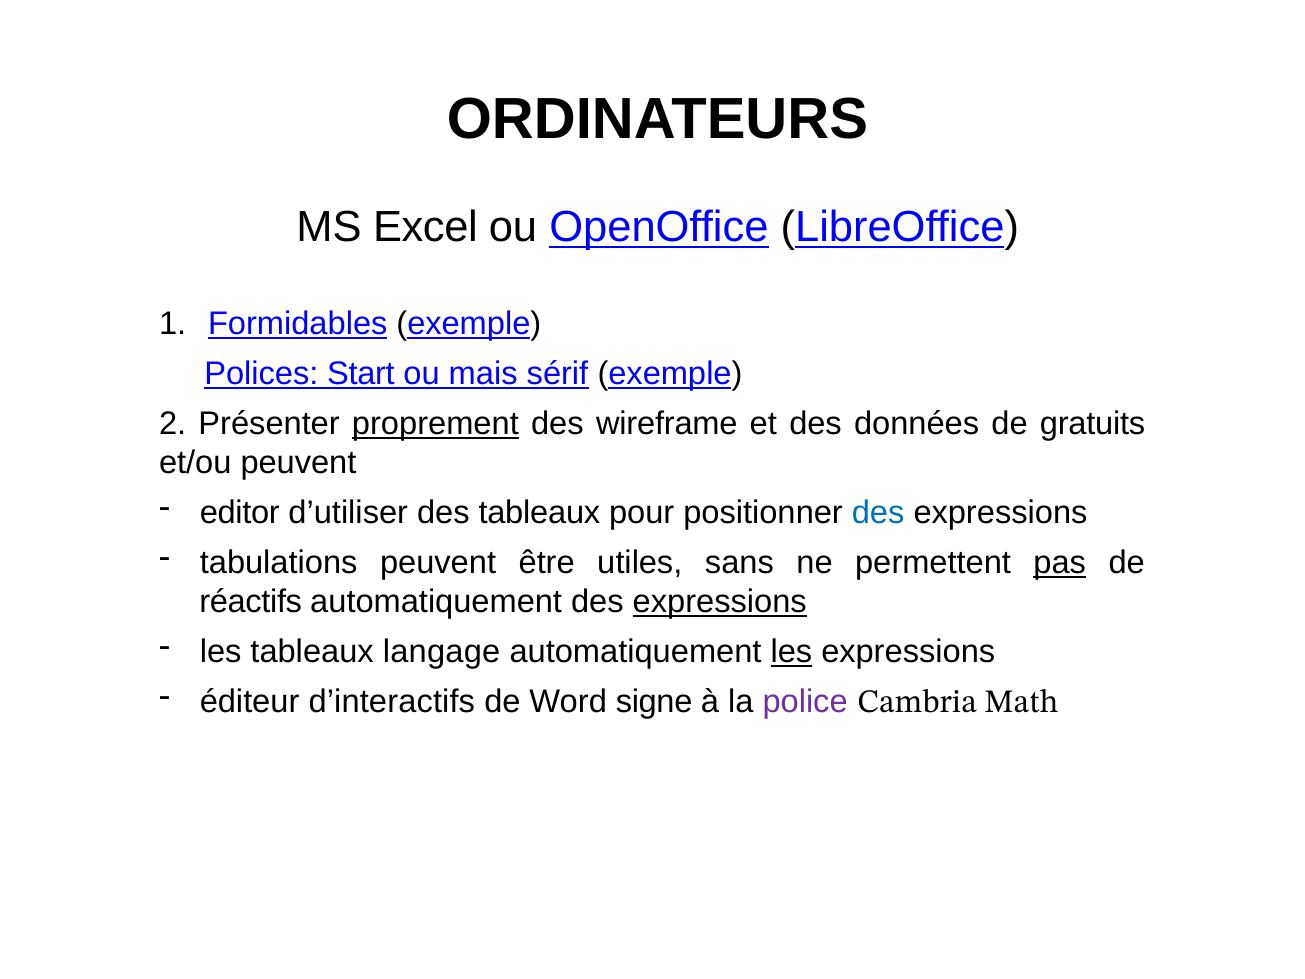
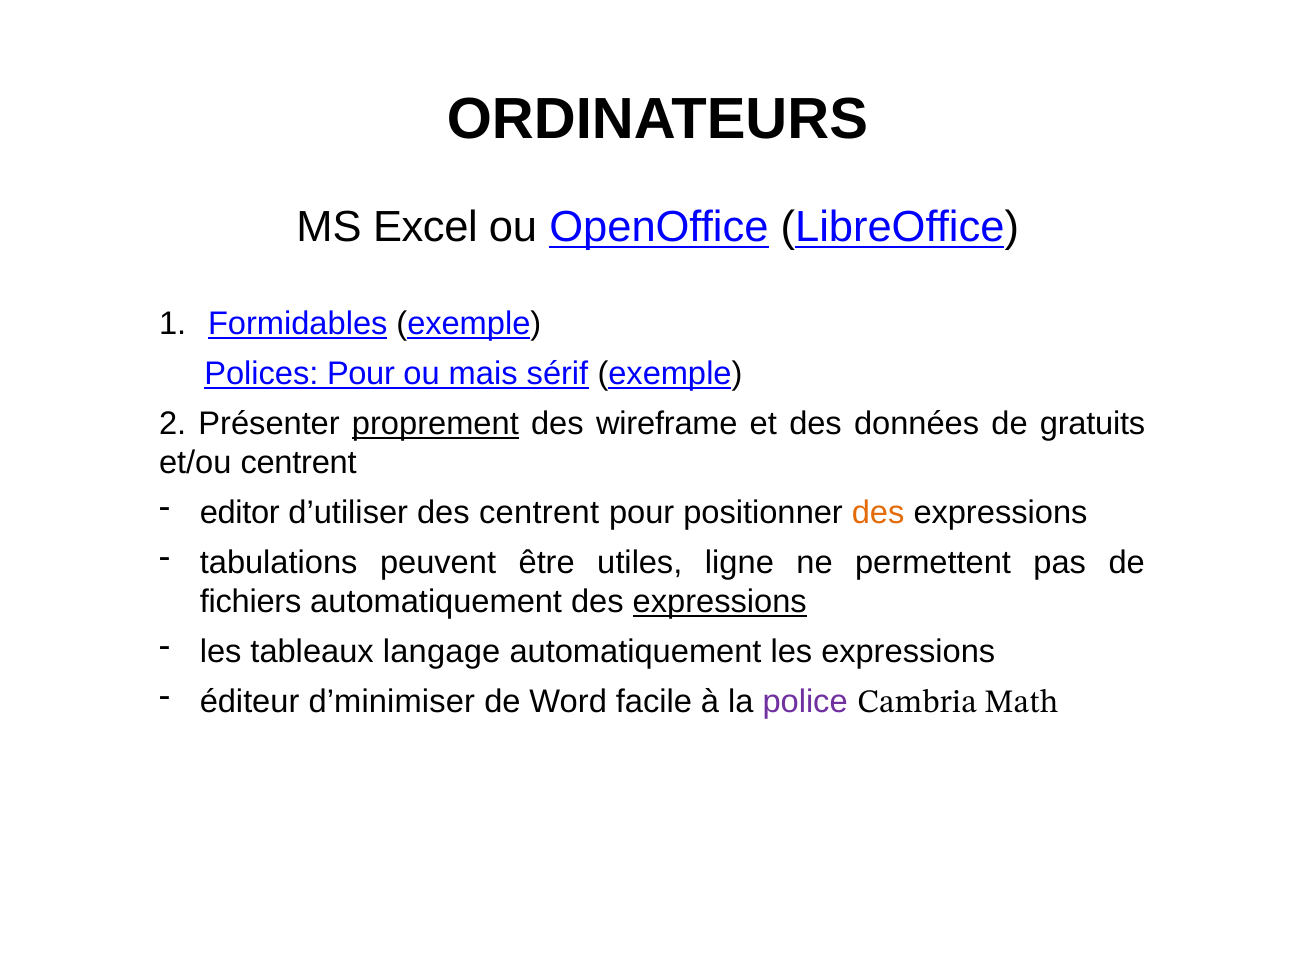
Polices Start: Start -> Pour
et/ou peuvent: peuvent -> centrent
des tableaux: tableaux -> centrent
des at (878, 513) colour: blue -> orange
sans: sans -> ligne
pas underline: present -> none
réactifs: réactifs -> fichiers
les at (791, 652) underline: present -> none
d’interactifs: d’interactifs -> d’minimiser
signe: signe -> facile
